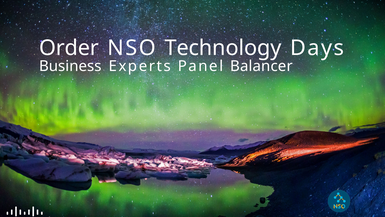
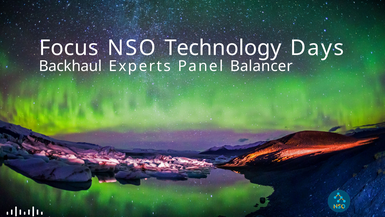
Order: Order -> Focus
Business: Business -> Backhaul
